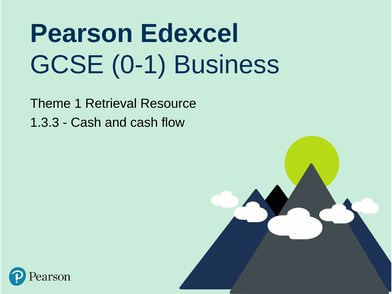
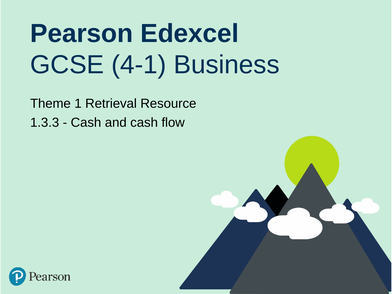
0-1: 0-1 -> 4-1
